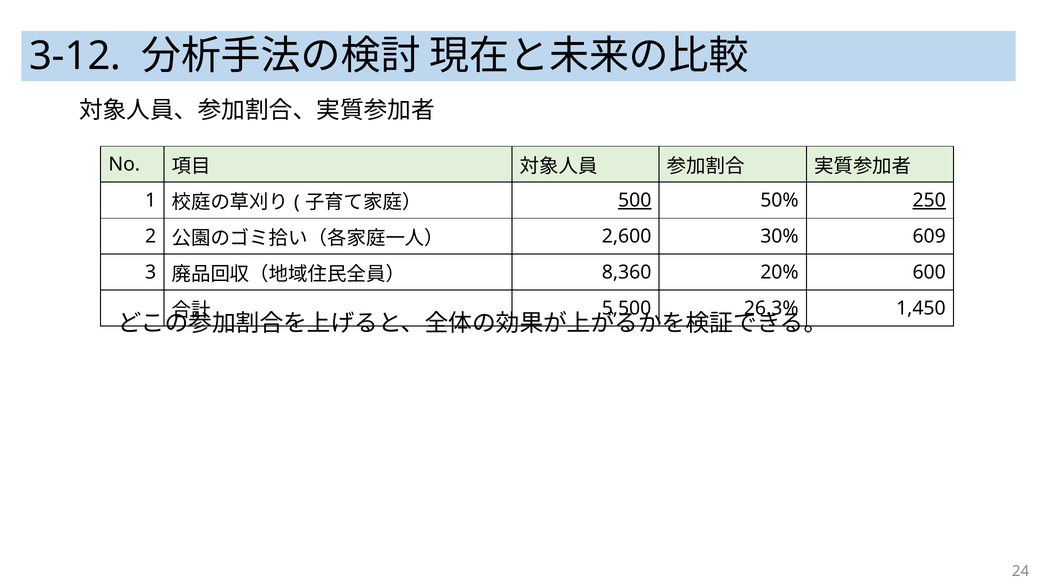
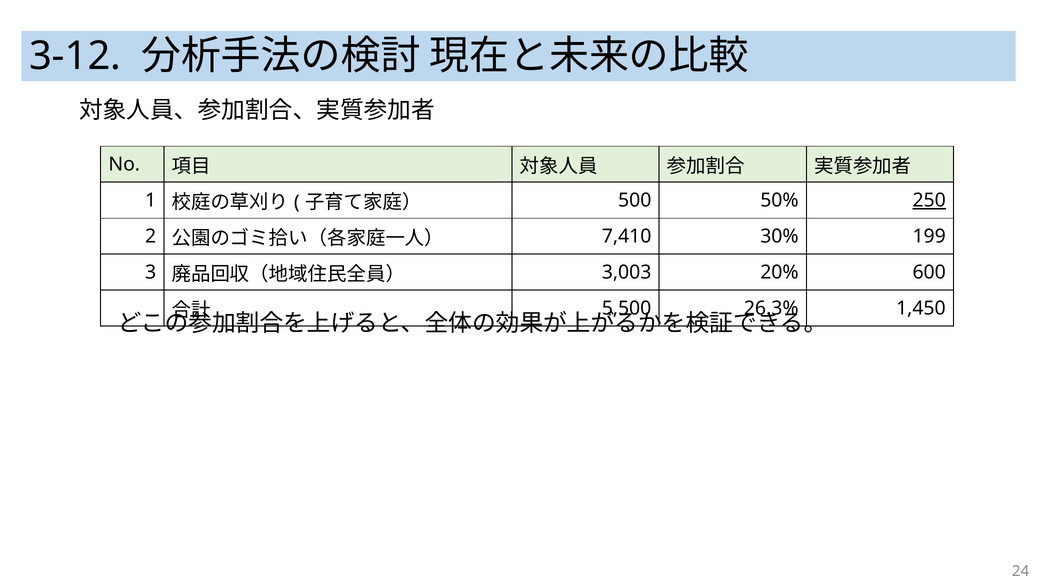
500 underline: present -> none
2,600: 2,600 -> 7,410
609: 609 -> 199
8,360: 8,360 -> 3,003
